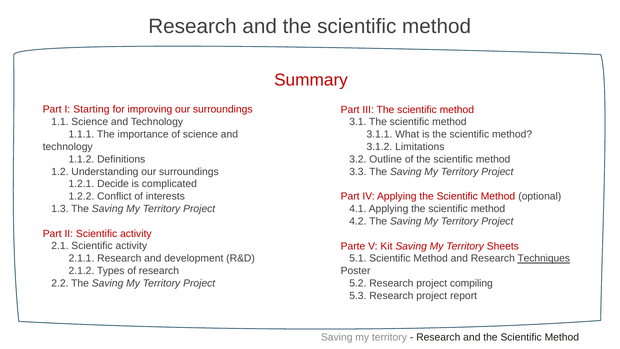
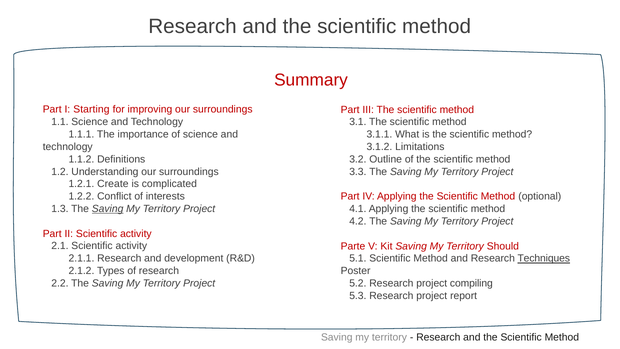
Decide: Decide -> Create
Saving at (108, 209) underline: none -> present
Sheets: Sheets -> Should
